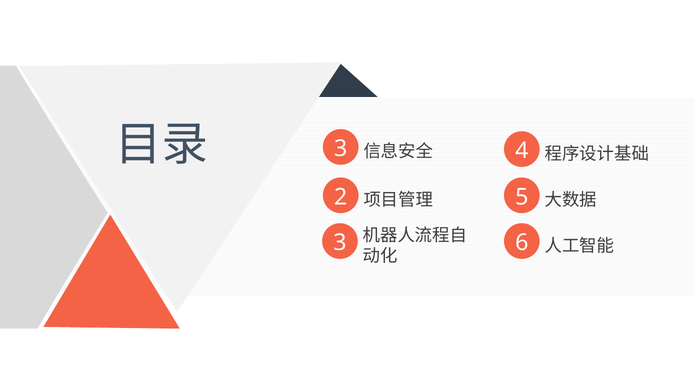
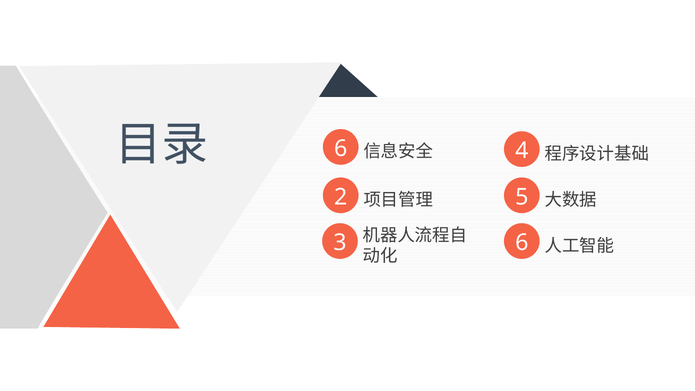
3 at (341, 149): 3 -> 6
